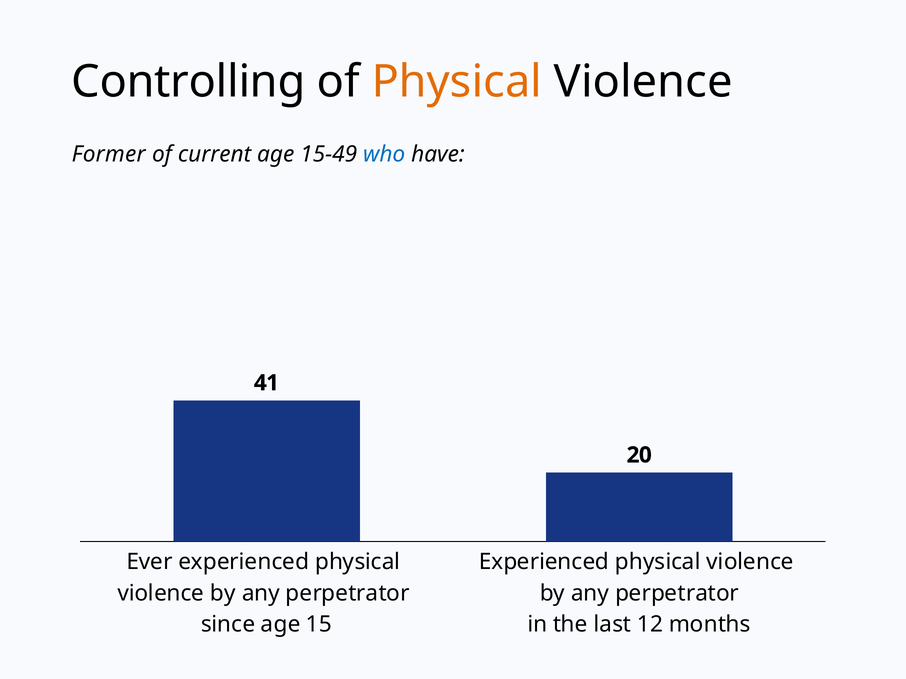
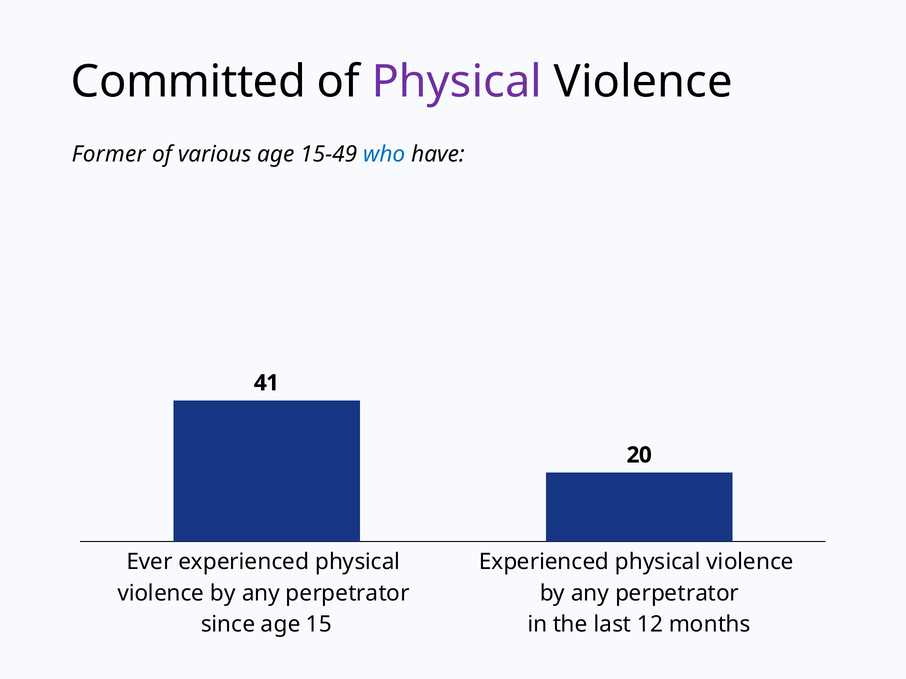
Controlling: Controlling -> Committed
Physical at (457, 82) colour: orange -> purple
current: current -> various
